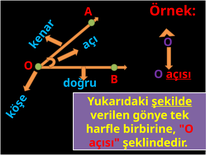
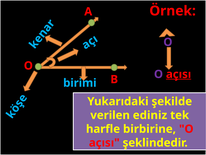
doğru: doğru -> birimi
şekilde underline: present -> none
gönye: gönye -> ediniz
